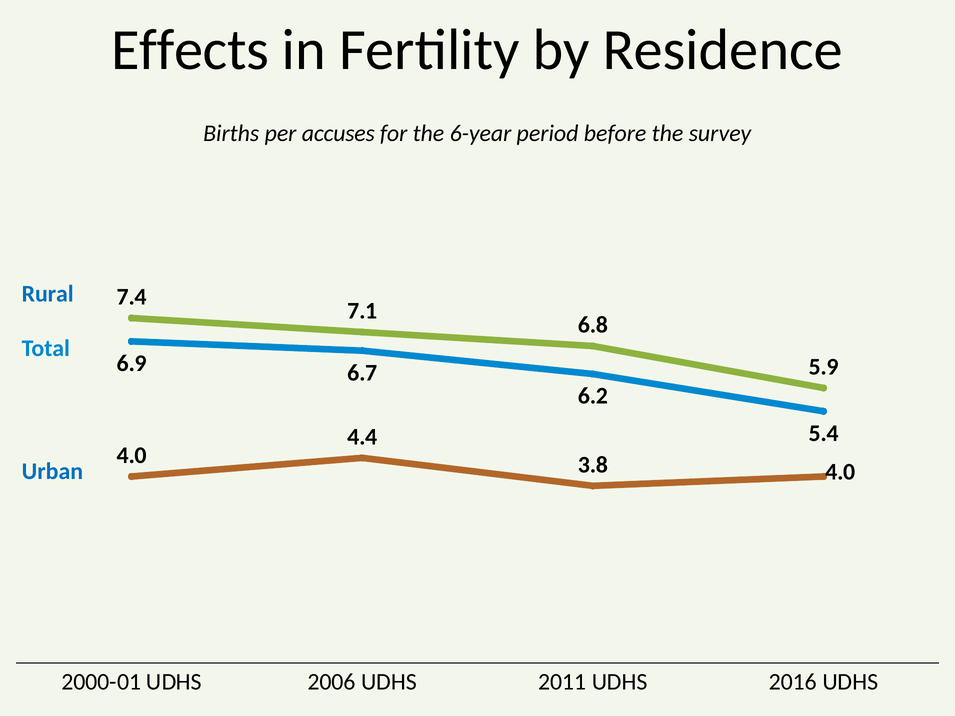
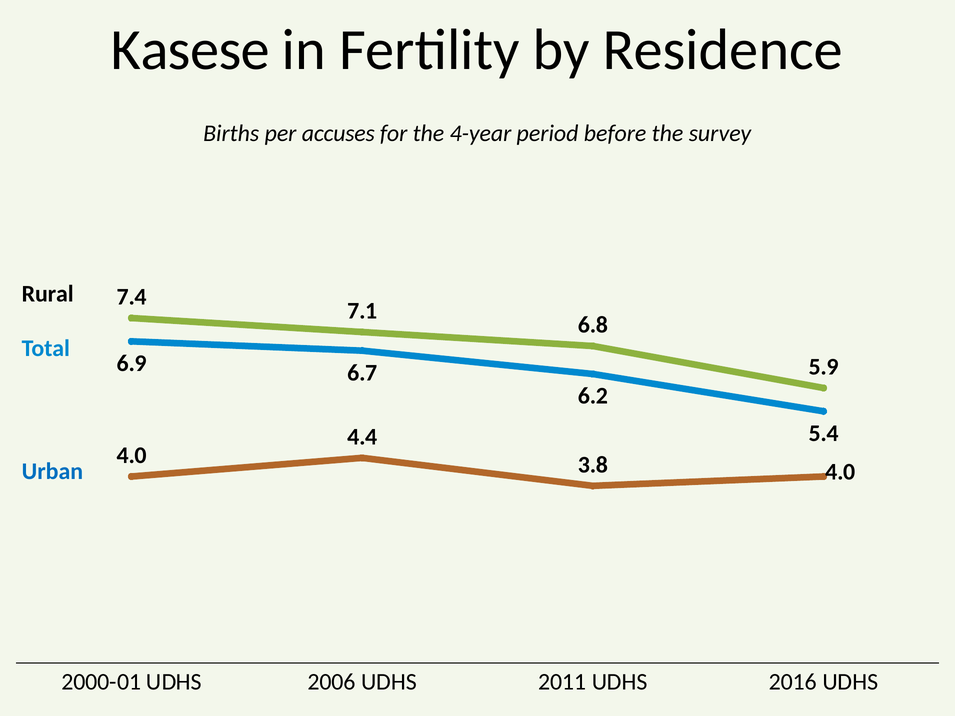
Effects: Effects -> Kasese
6-year: 6-year -> 4-year
Rural colour: blue -> black
